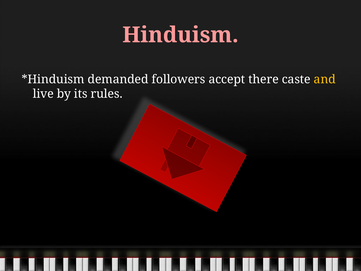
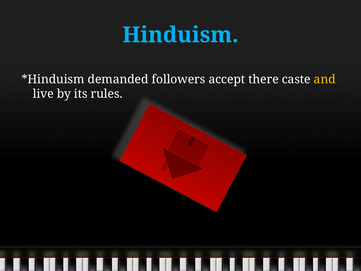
Hinduism colour: pink -> light blue
